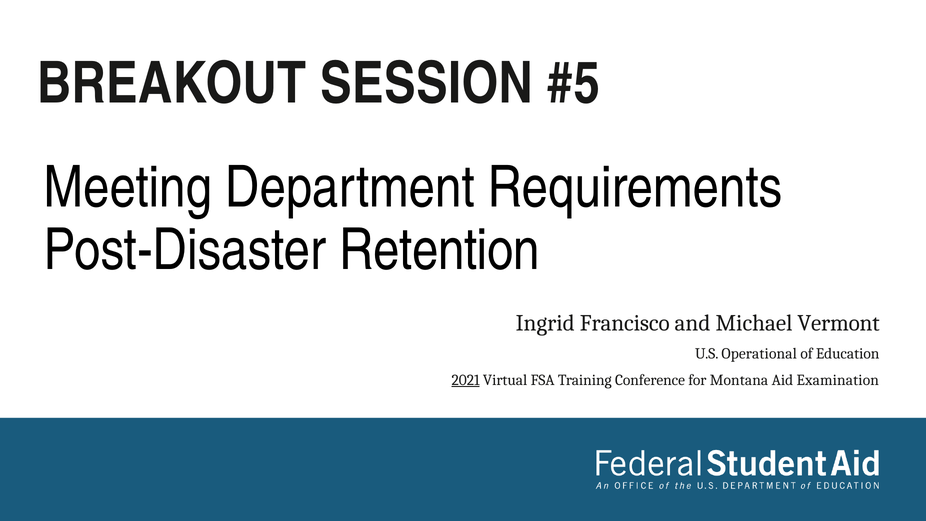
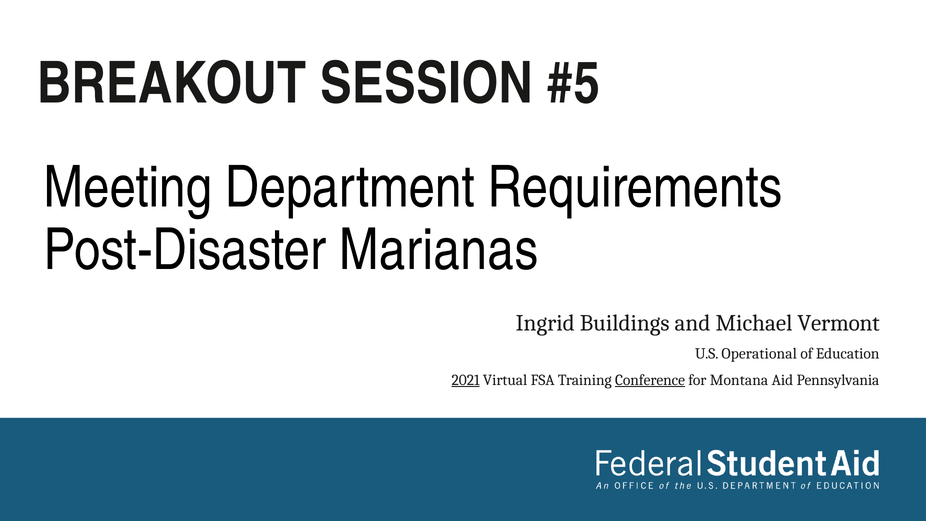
Retention: Retention -> Marianas
Francisco: Francisco -> Buildings
Conference underline: none -> present
Examination: Examination -> Pennsylvania
